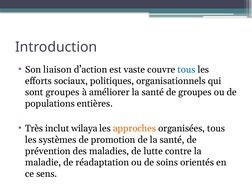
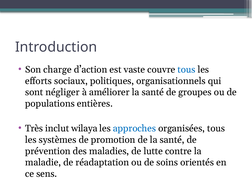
liaison: liaison -> charge
sont groupes: groupes -> négliger
approches colour: orange -> blue
